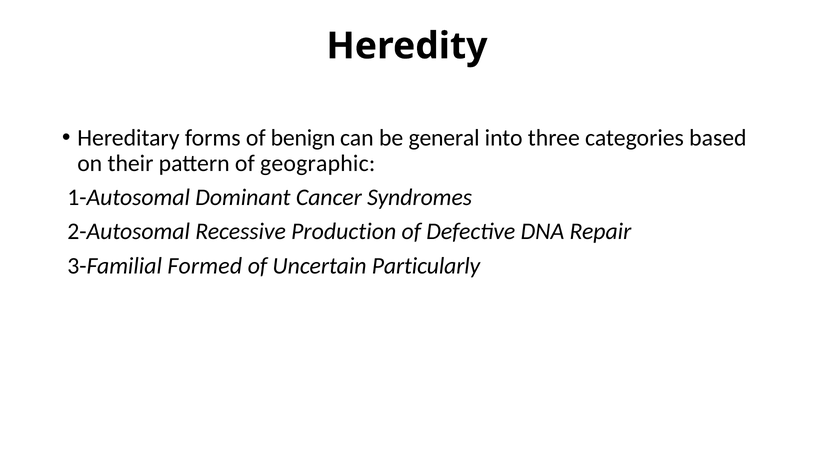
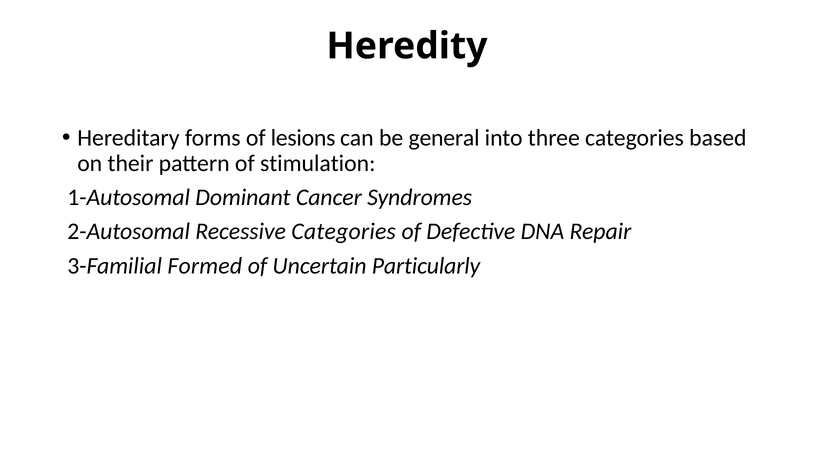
benign: benign -> lesions
geographic: geographic -> stimulation
Recessive Production: Production -> Categories
